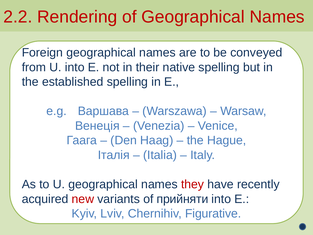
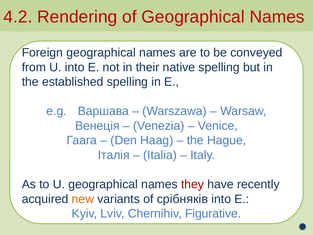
2.2: 2.2 -> 4.2
new colour: red -> orange
прийняти: прийняти -> срібняків
